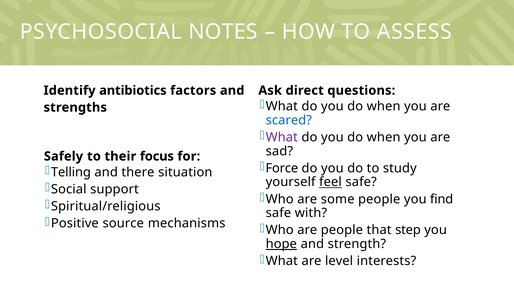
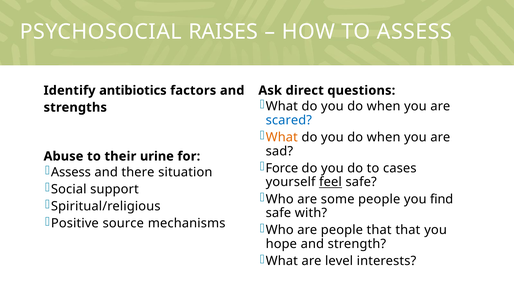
NOTES: NOTES -> RAISES
What at (282, 137) colour: purple -> orange
Safely: Safely -> Abuse
focus: focus -> urine
study: study -> cases
Telling at (71, 172): Telling -> Assess
that step: step -> that
hope underline: present -> none
